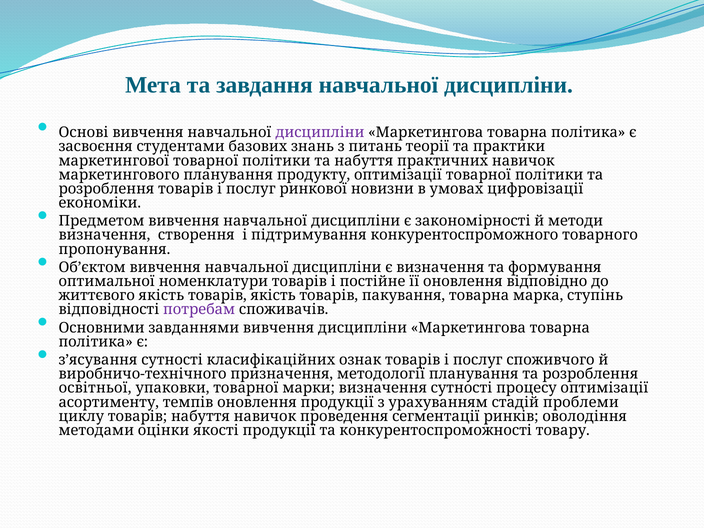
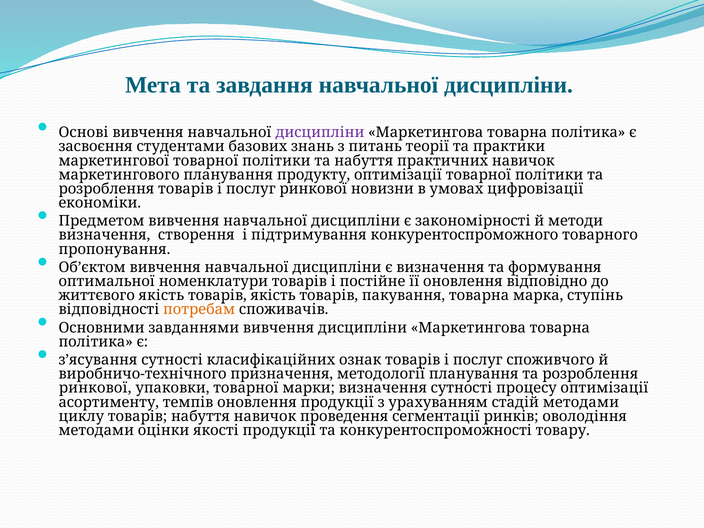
потребам colour: purple -> orange
освітньої at (95, 388): освітньої -> ринкової
стадій проблеми: проблеми -> методами
